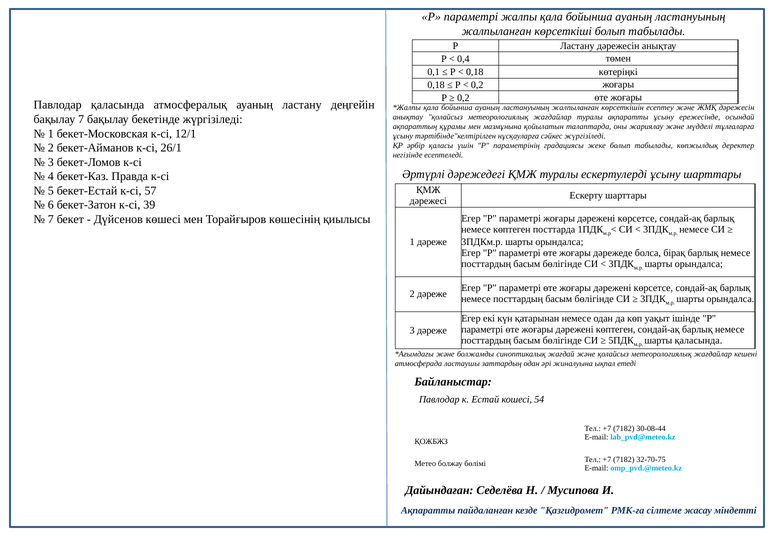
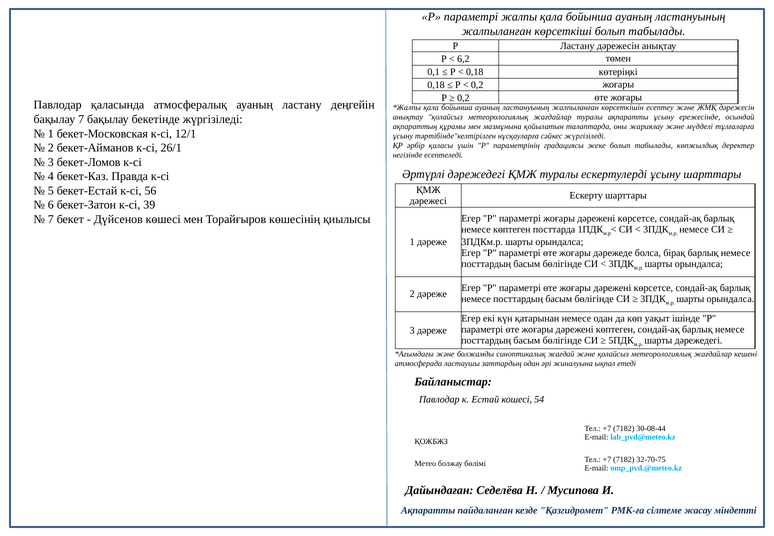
0,4: 0,4 -> 6,2
57: 57 -> 56
шарты қаласында: қаласында -> дәрежедегі
